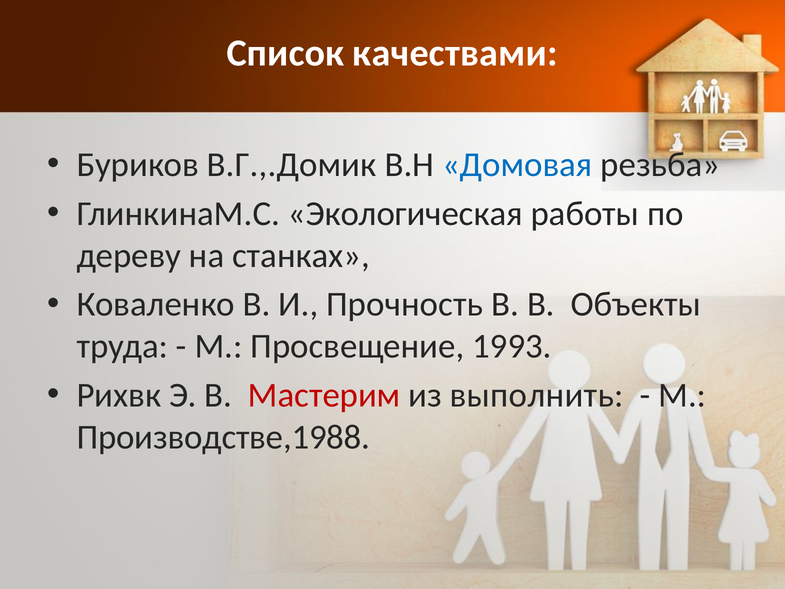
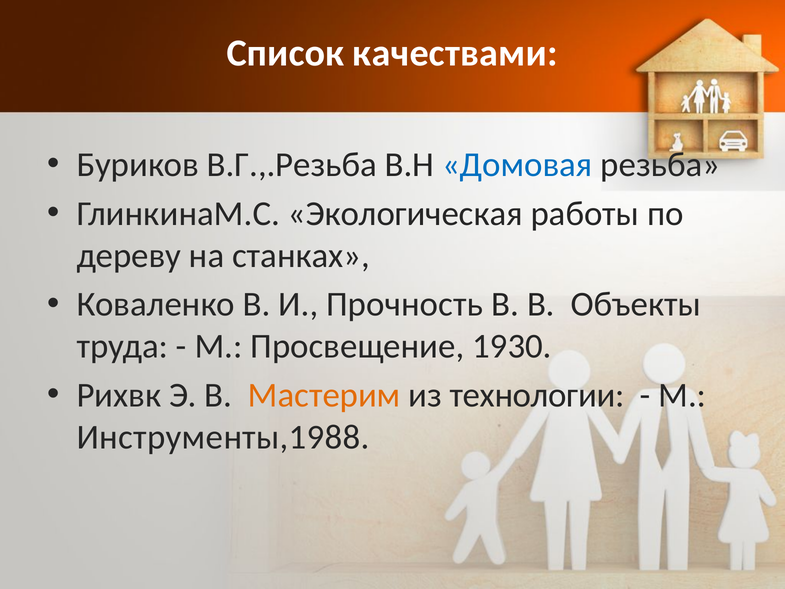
В.Г.,.Домик: В.Г.,.Домик -> В.Г.,.Резьба
1993: 1993 -> 1930
Мастерим colour: red -> orange
выполнить: выполнить -> технологии
Производстве,1988: Производстве,1988 -> Инструменты,1988
